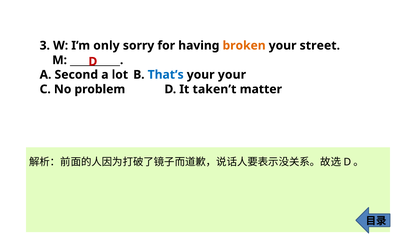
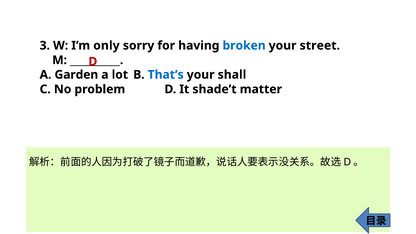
broken colour: orange -> blue
Second: Second -> Garden
your your: your -> shall
taken’t: taken’t -> shade’t
